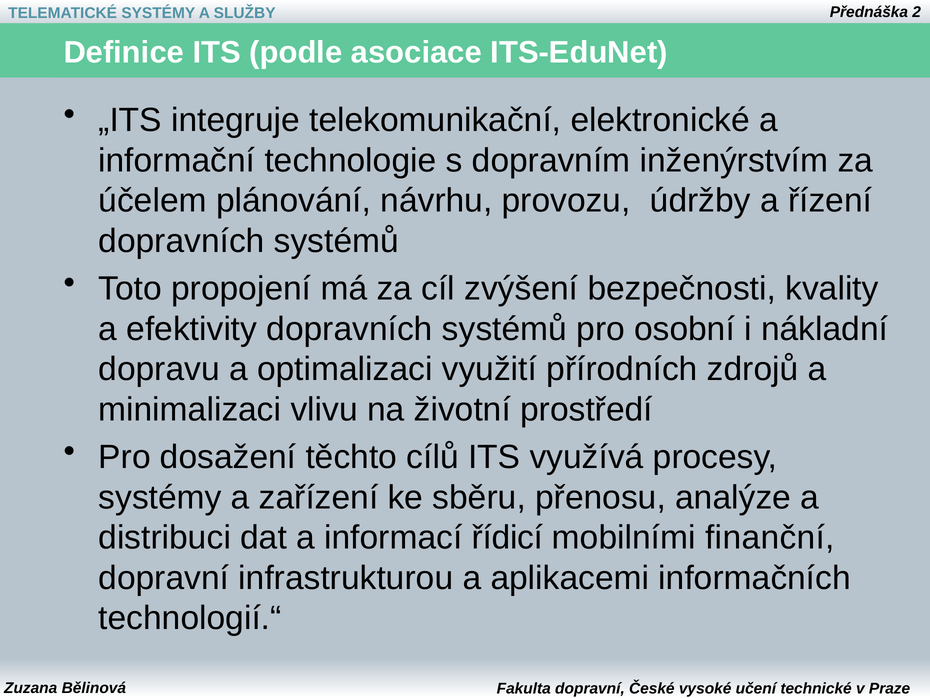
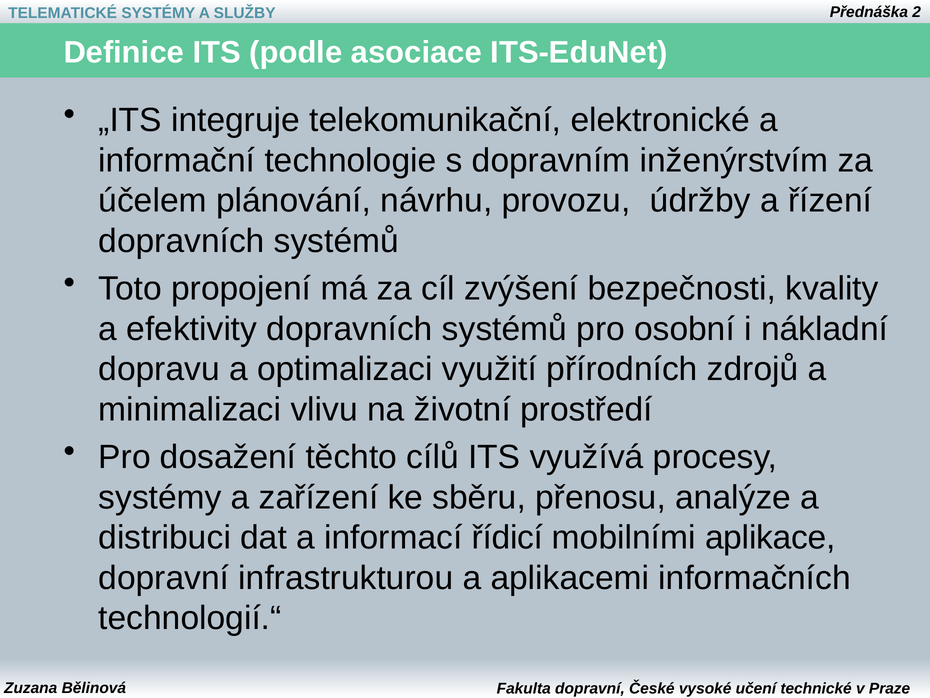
finanční: finanční -> aplikace
